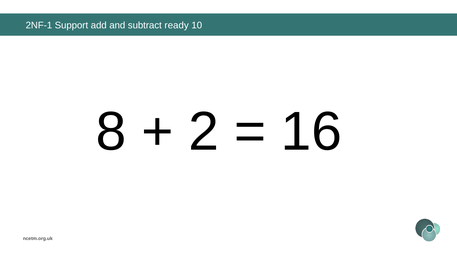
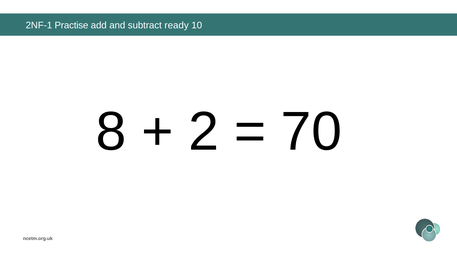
Support: Support -> Practise
16: 16 -> 70
